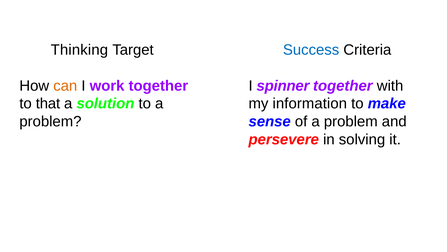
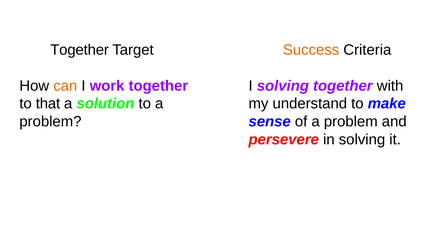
Thinking at (79, 50): Thinking -> Together
Success colour: blue -> orange
I spinner: spinner -> solving
information: information -> understand
